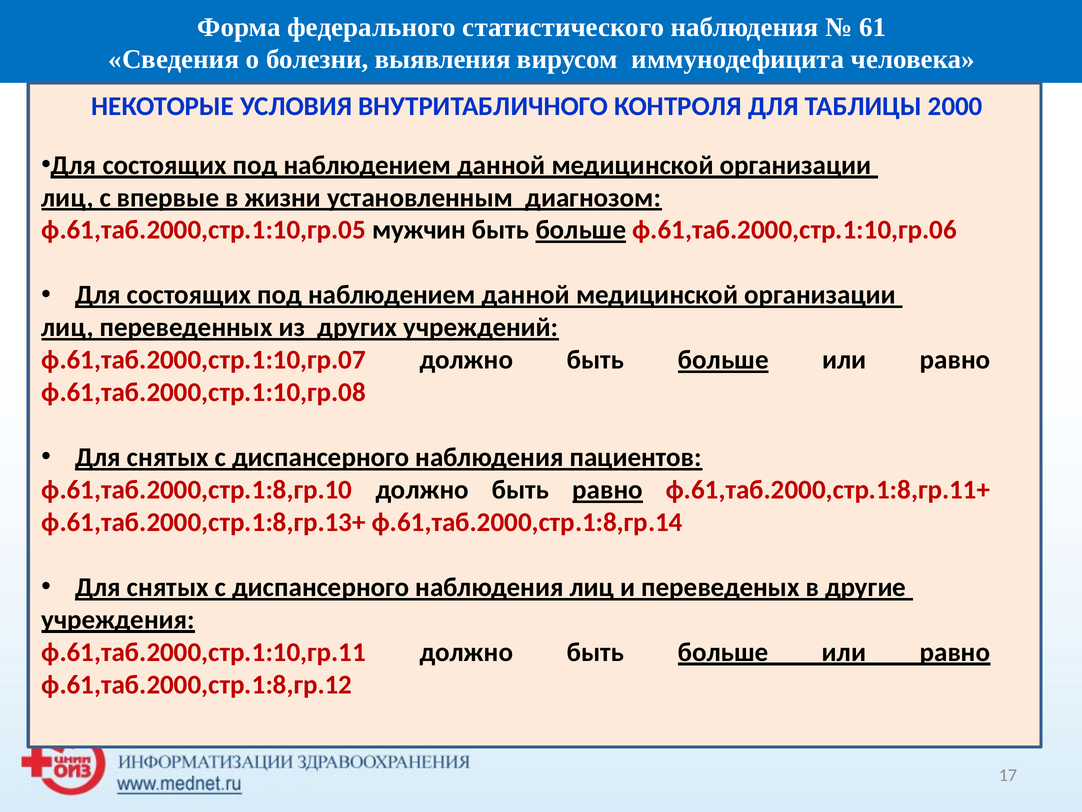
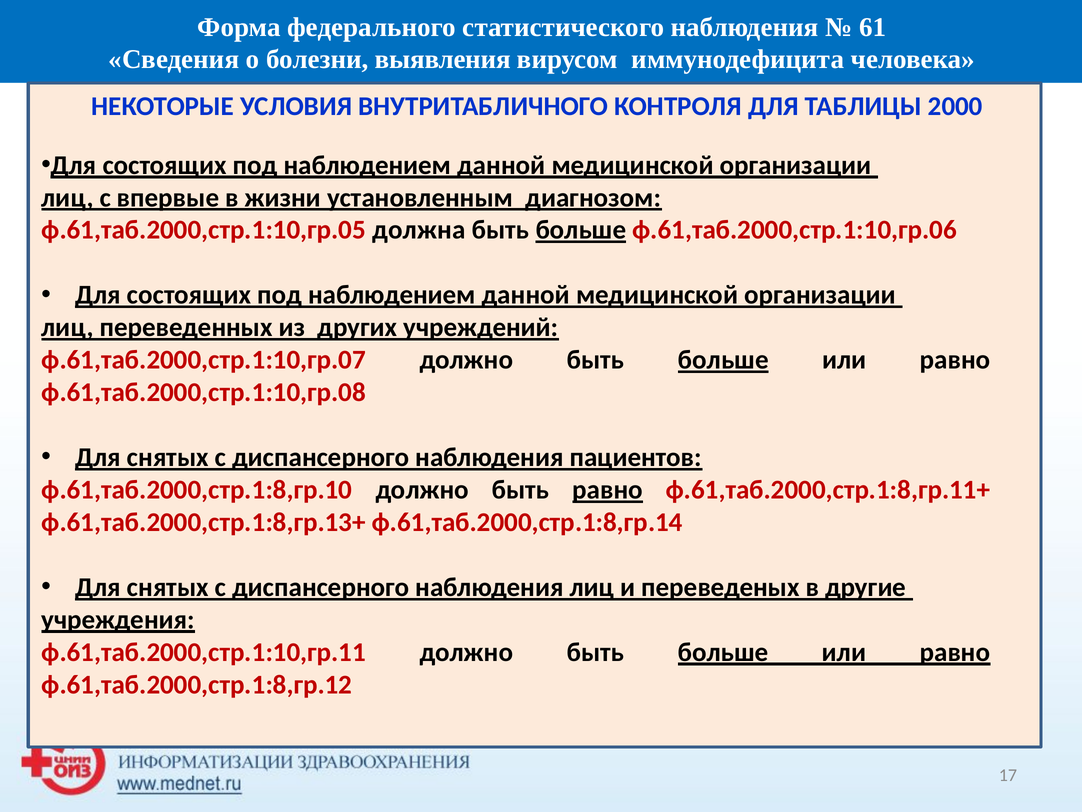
мужчин: мужчин -> должна
